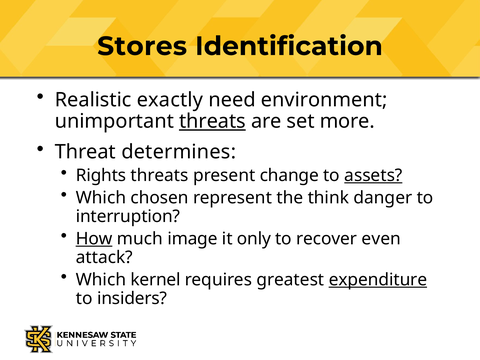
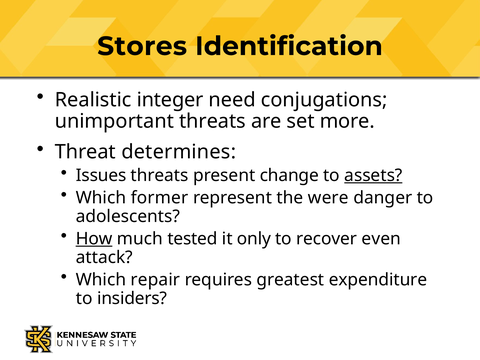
exactly: exactly -> integer
environment: environment -> conjugations
threats at (212, 121) underline: present -> none
Rights: Rights -> Issues
chosen: chosen -> former
think: think -> were
interruption: interruption -> adolescents
image: image -> tested
kernel: kernel -> repair
expenditure underline: present -> none
